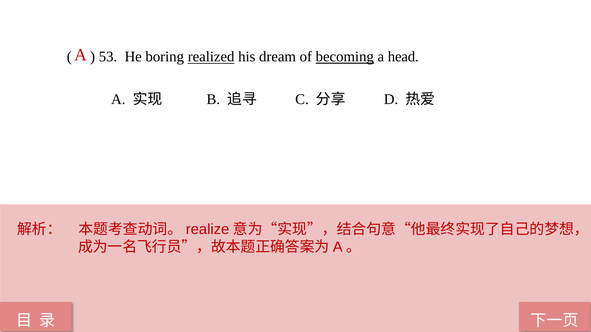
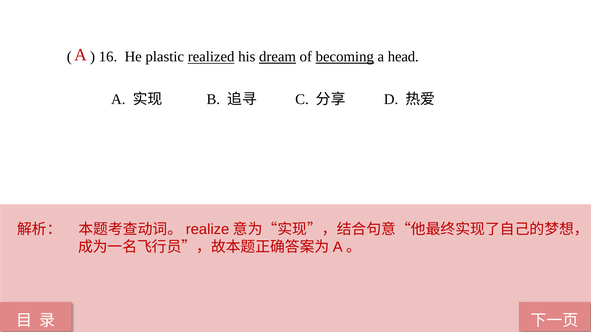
53: 53 -> 16
boring: boring -> plastic
dream underline: none -> present
